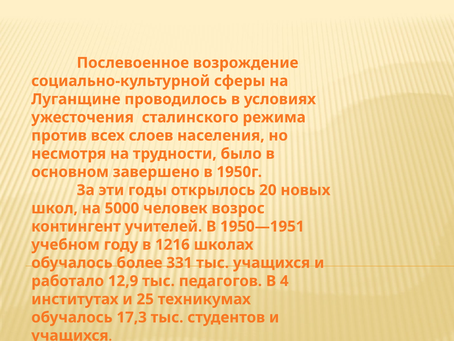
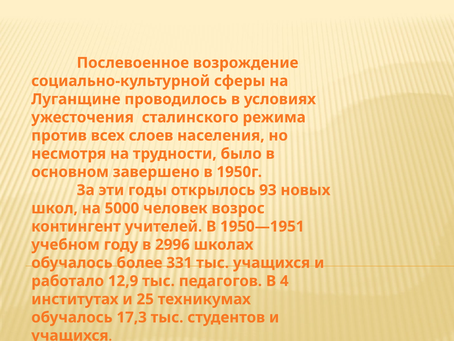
20: 20 -> 93
1216: 1216 -> 2996
